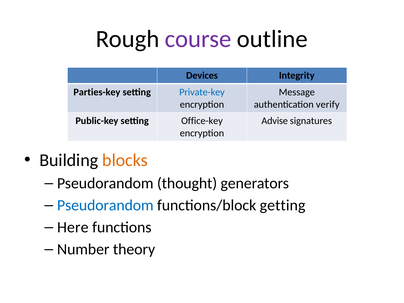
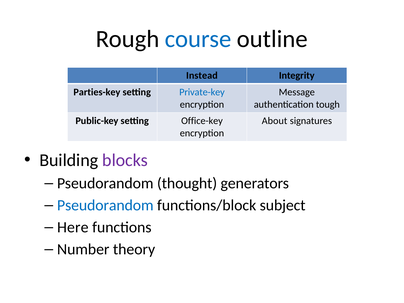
course colour: purple -> blue
Devices: Devices -> Instead
verify: verify -> tough
Advise: Advise -> About
blocks colour: orange -> purple
getting: getting -> subject
